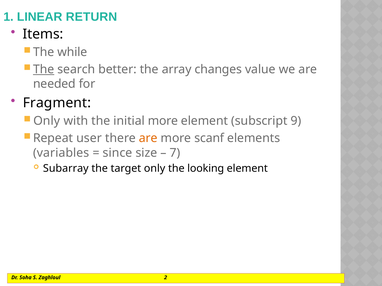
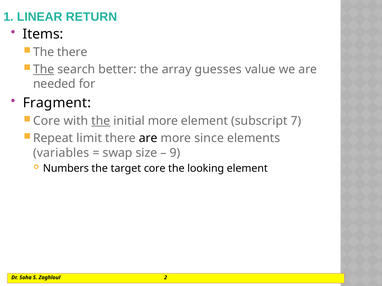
The while: while -> there
changes: changes -> guesses
Only at (47, 121): Only -> Core
the at (101, 121) underline: none -> present
9: 9 -> 7
user: user -> limit
are at (148, 138) colour: orange -> black
scanf: scanf -> since
since: since -> swap
7: 7 -> 9
Subarray: Subarray -> Numbers
target only: only -> core
